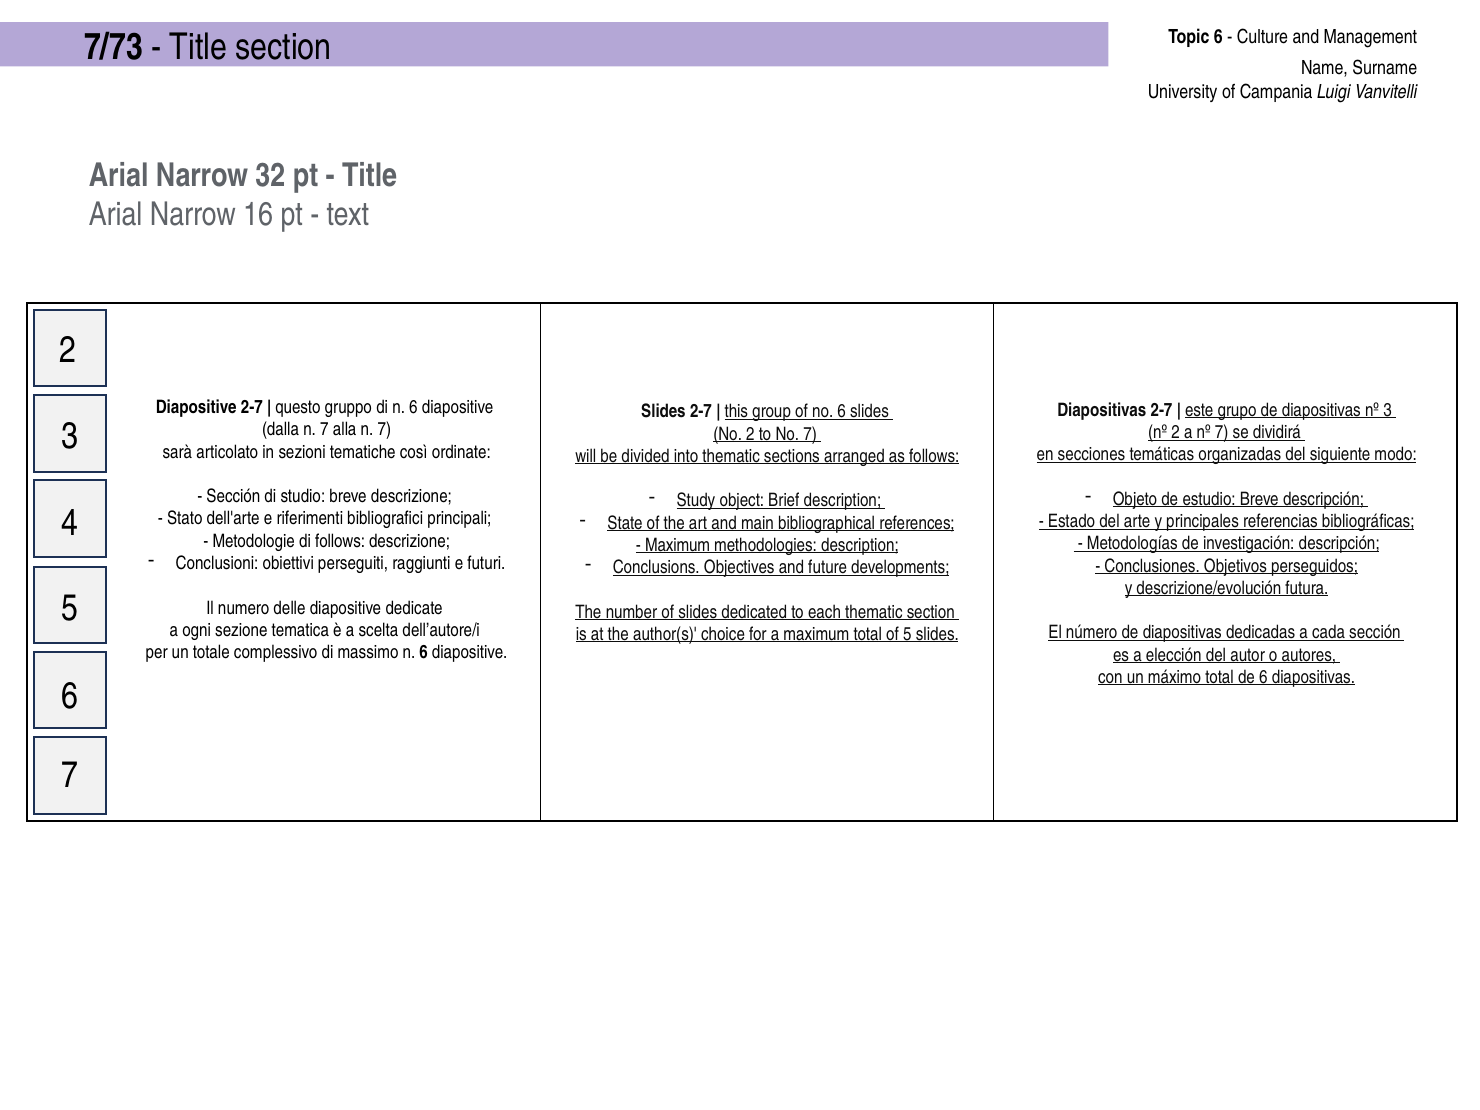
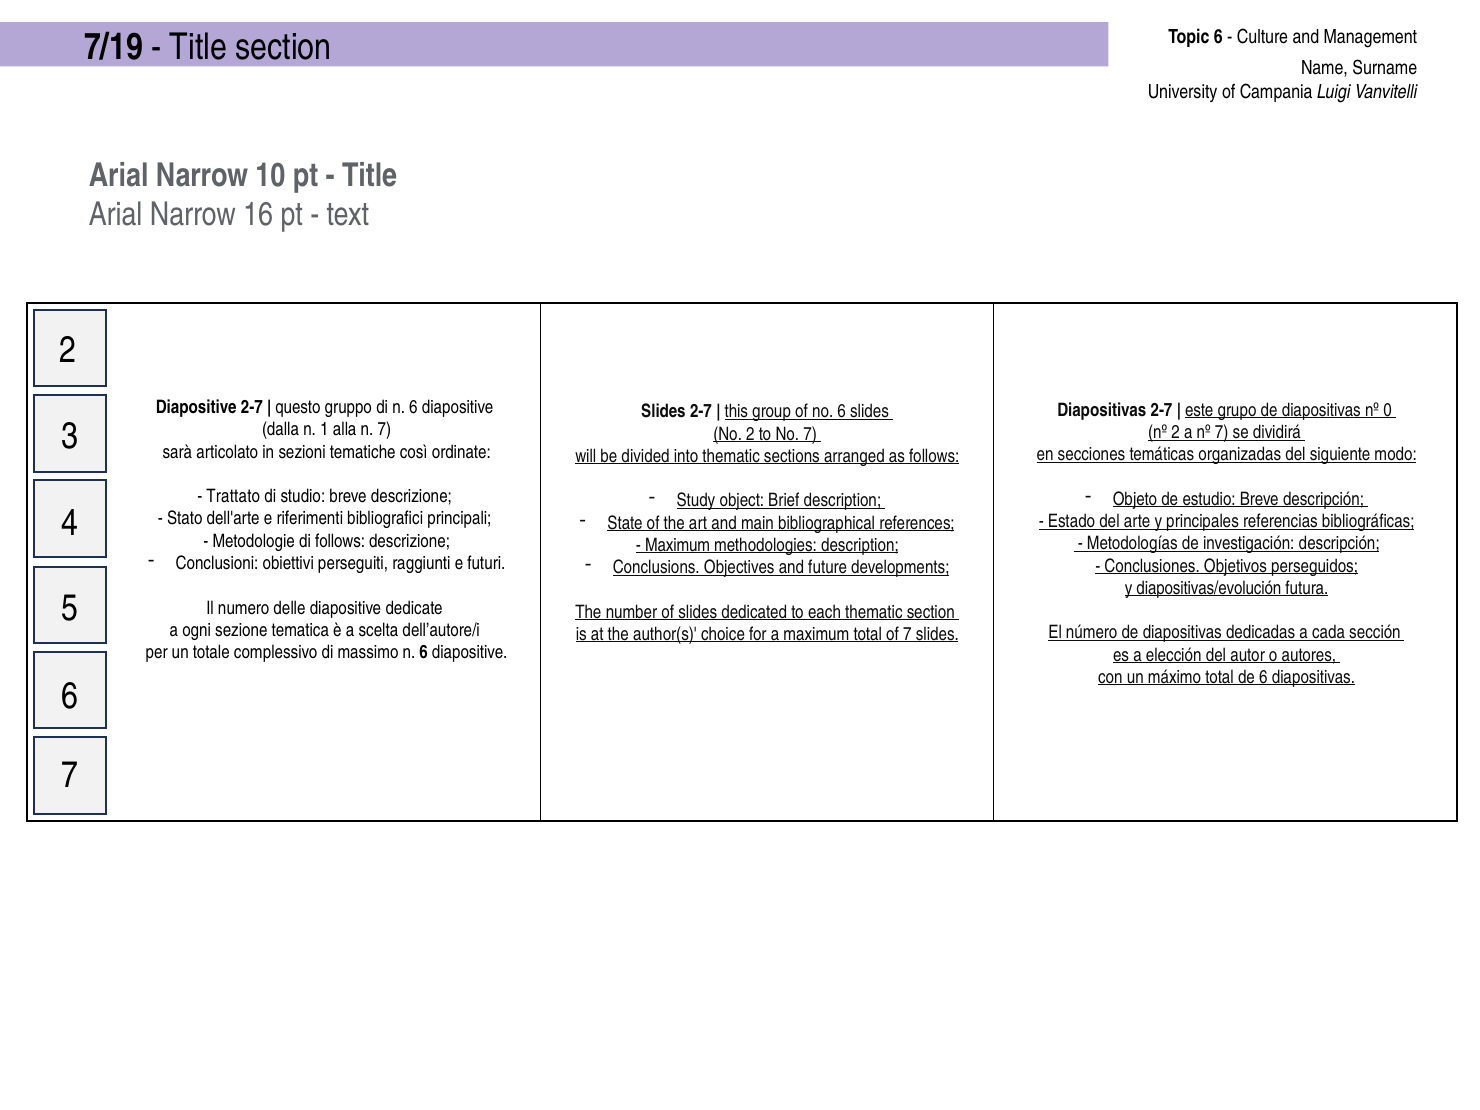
7/73: 7/73 -> 7/19
32: 32 -> 10
nº 3: 3 -> 0
dalla n 7: 7 -> 1
Sección at (233, 497): Sección -> Trattato
descrizione/evolución: descrizione/evolución -> diapositivas/evolución
of 5: 5 -> 7
